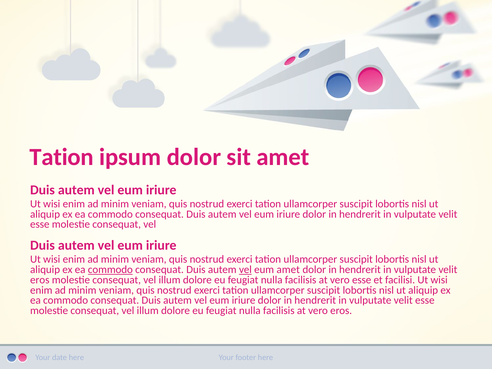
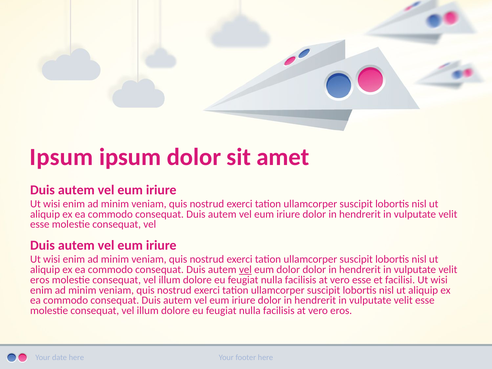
Tation at (62, 157): Tation -> Ipsum
commodo at (110, 270) underline: present -> none
eum amet: amet -> dolor
